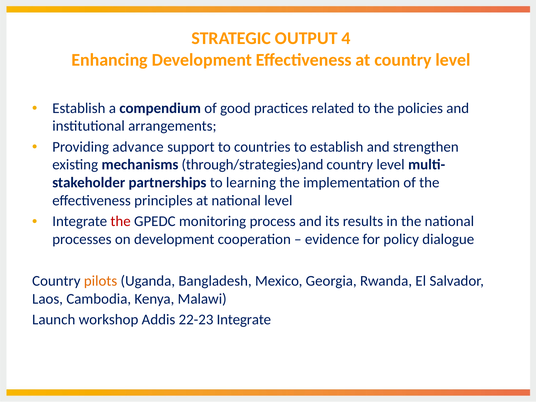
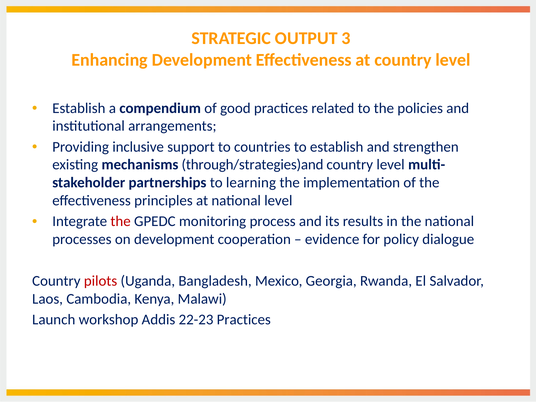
4: 4 -> 3
advance: advance -> inclusive
pilots colour: orange -> red
22-23 Integrate: Integrate -> Practices
